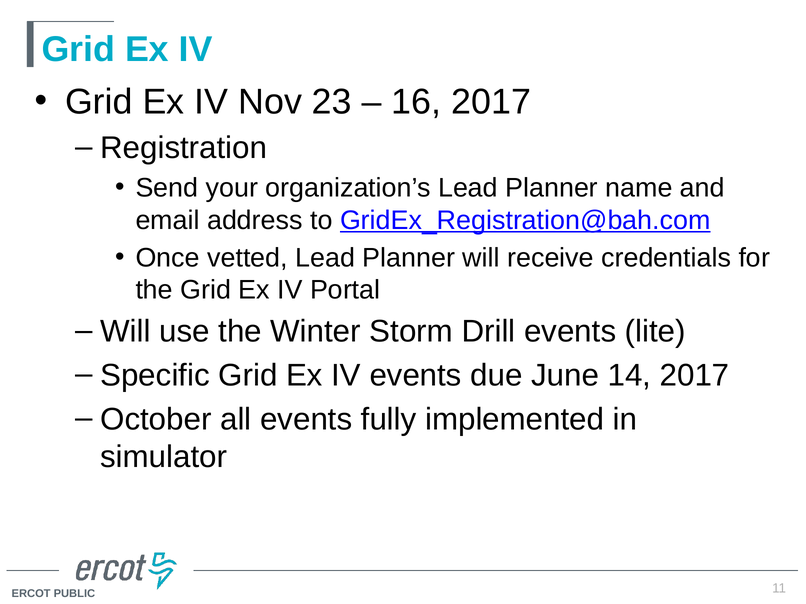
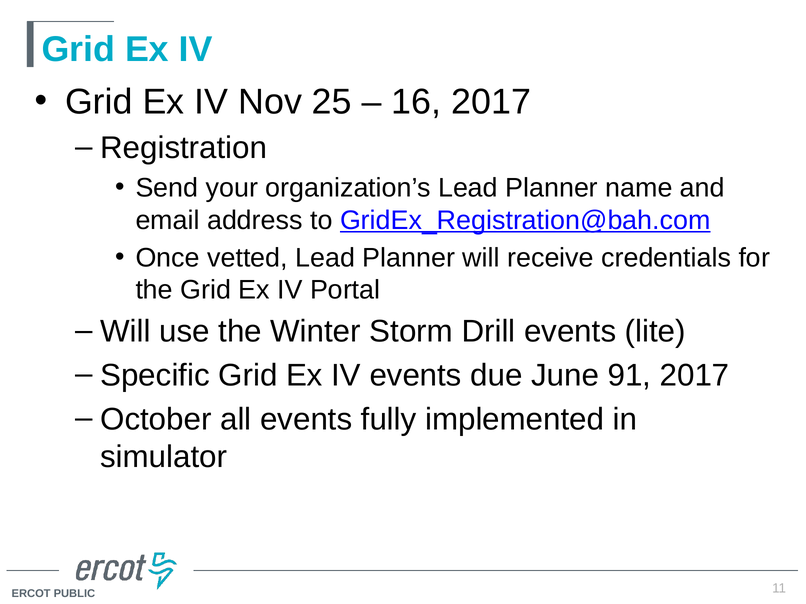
23: 23 -> 25
14: 14 -> 91
